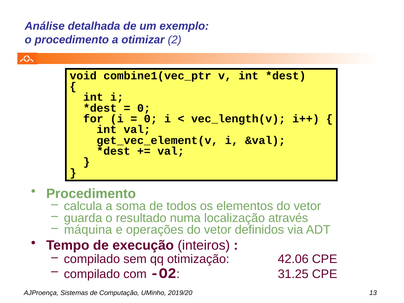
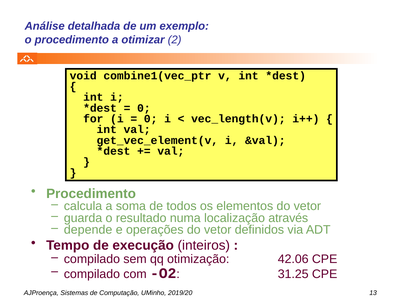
máquina: máquina -> depende
